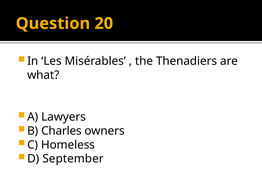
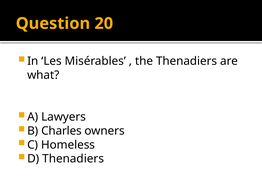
D September: September -> Thenadiers
